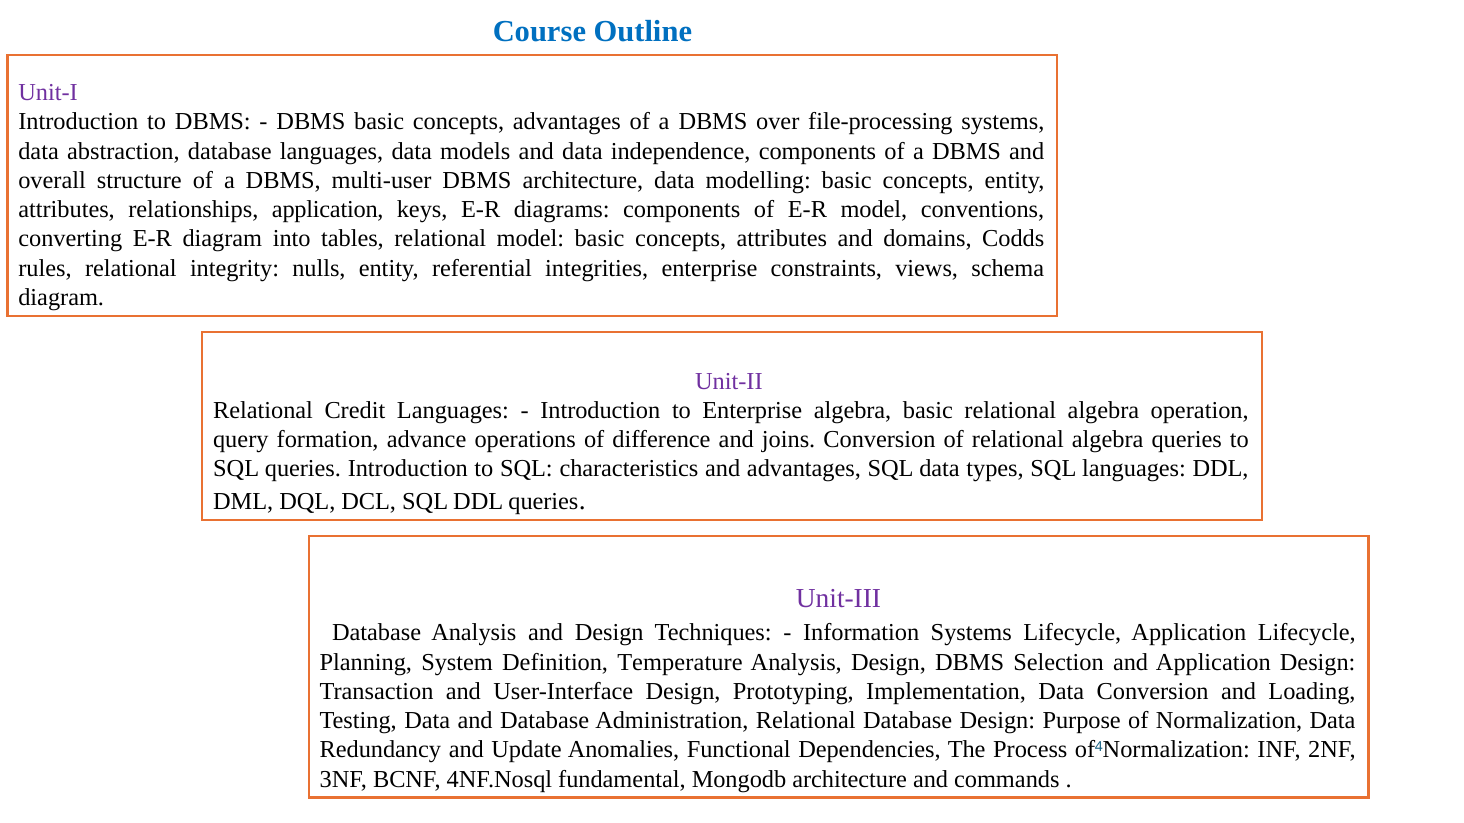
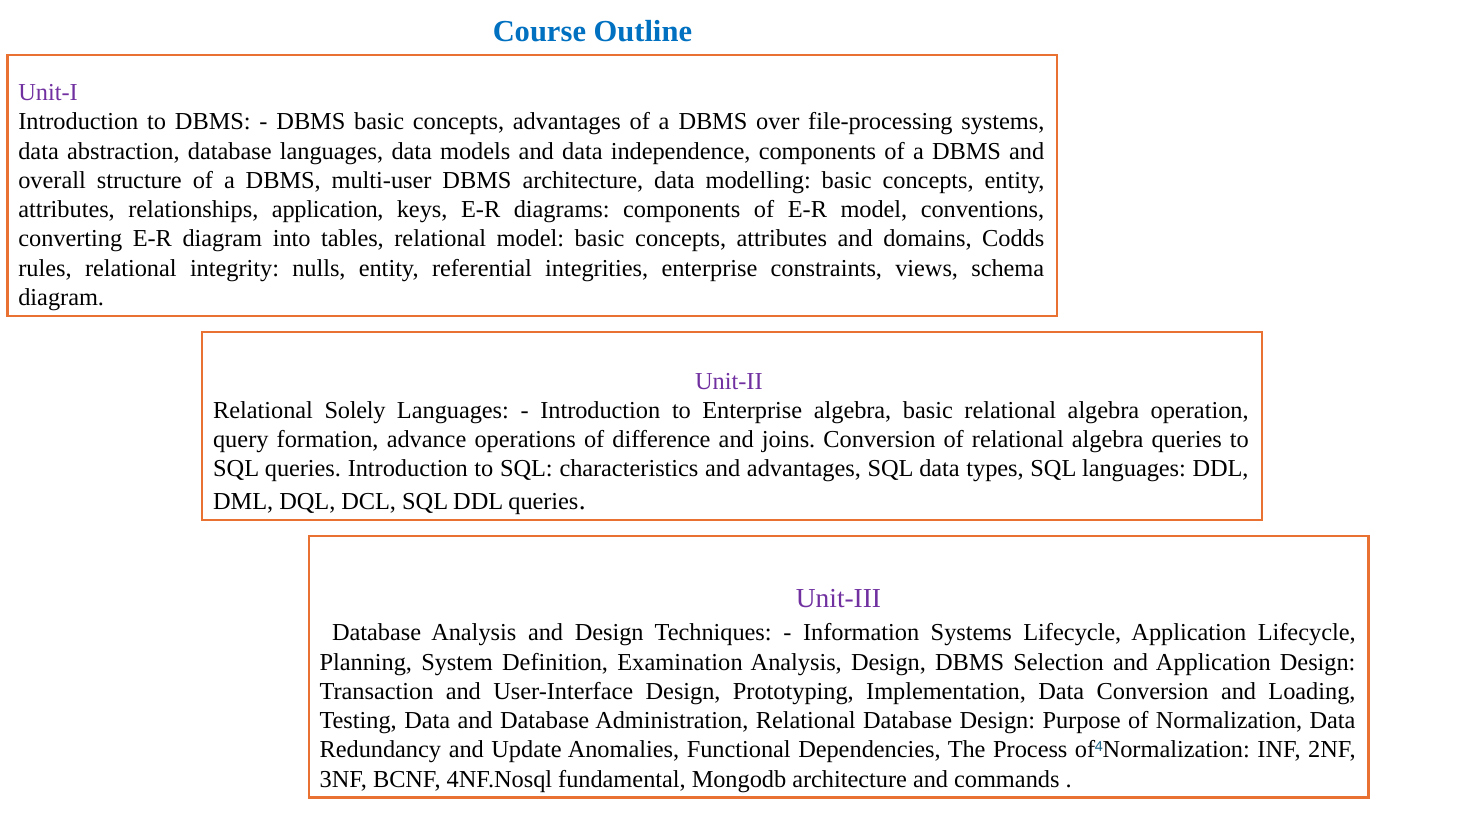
Credit: Credit -> Solely
Temperature: Temperature -> Examination
